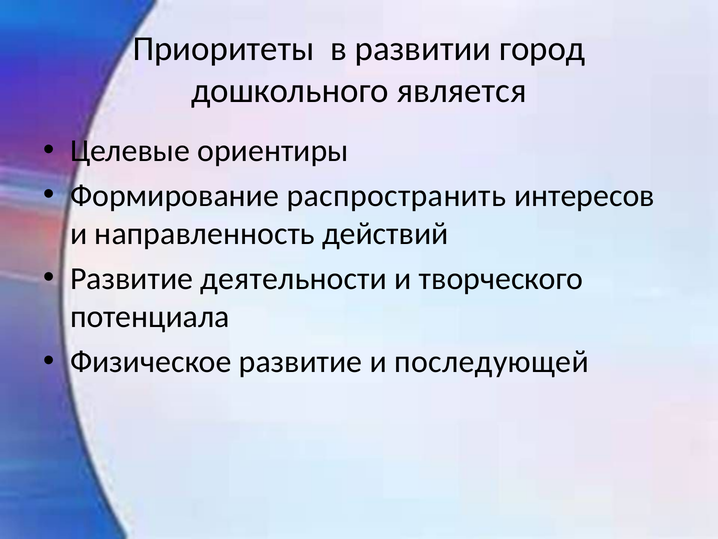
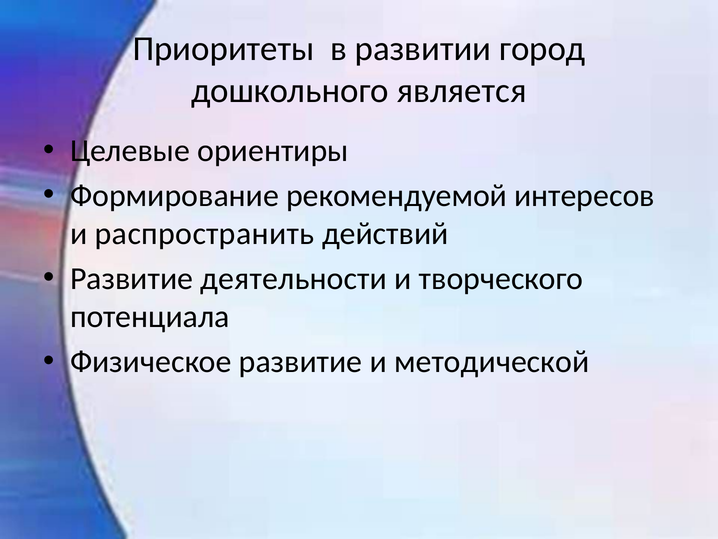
распространить: распространить -> рекомендуемой
направленность: направленность -> распространить
последующей: последующей -> методической
